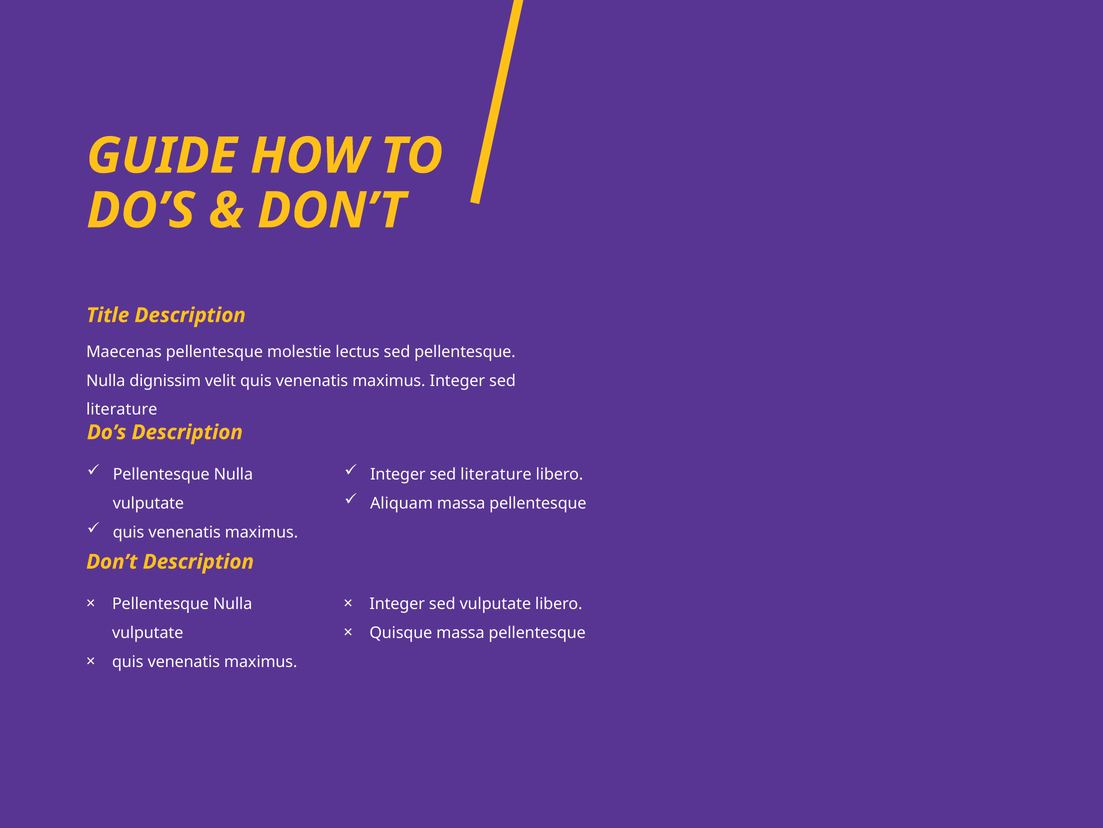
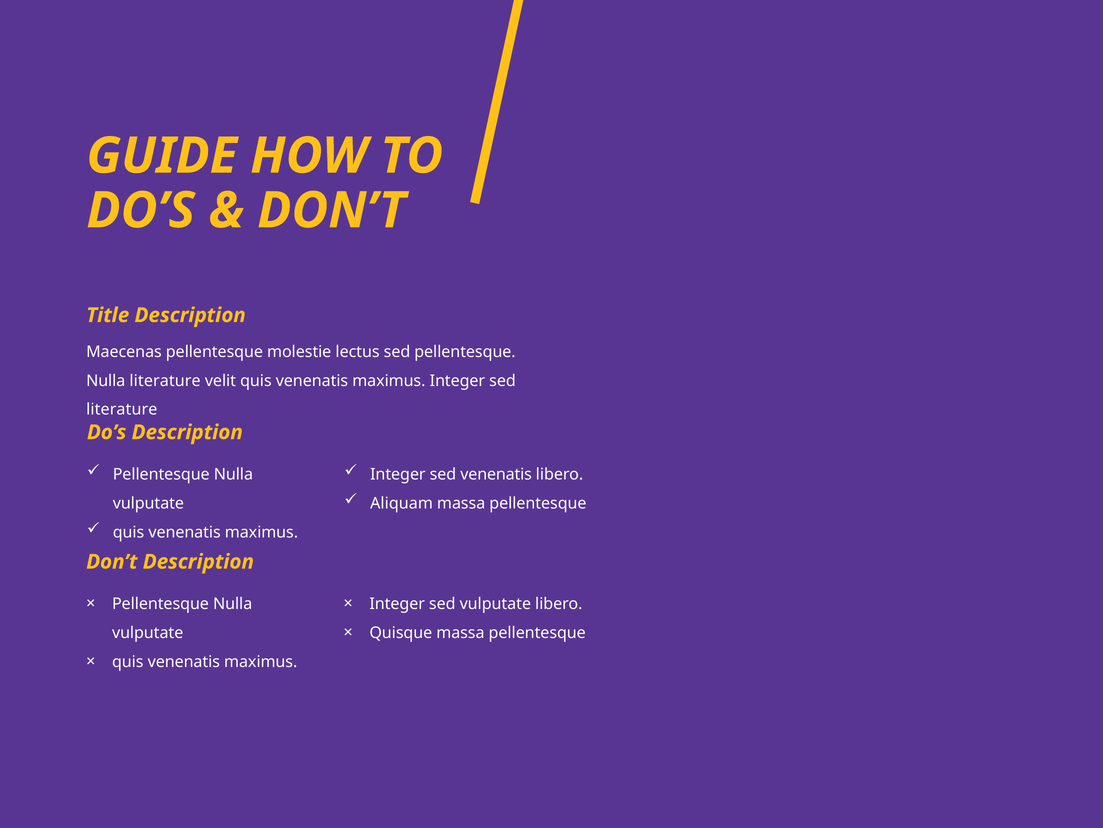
Nulla dignissim: dignissim -> literature
literature at (496, 474): literature -> venenatis
